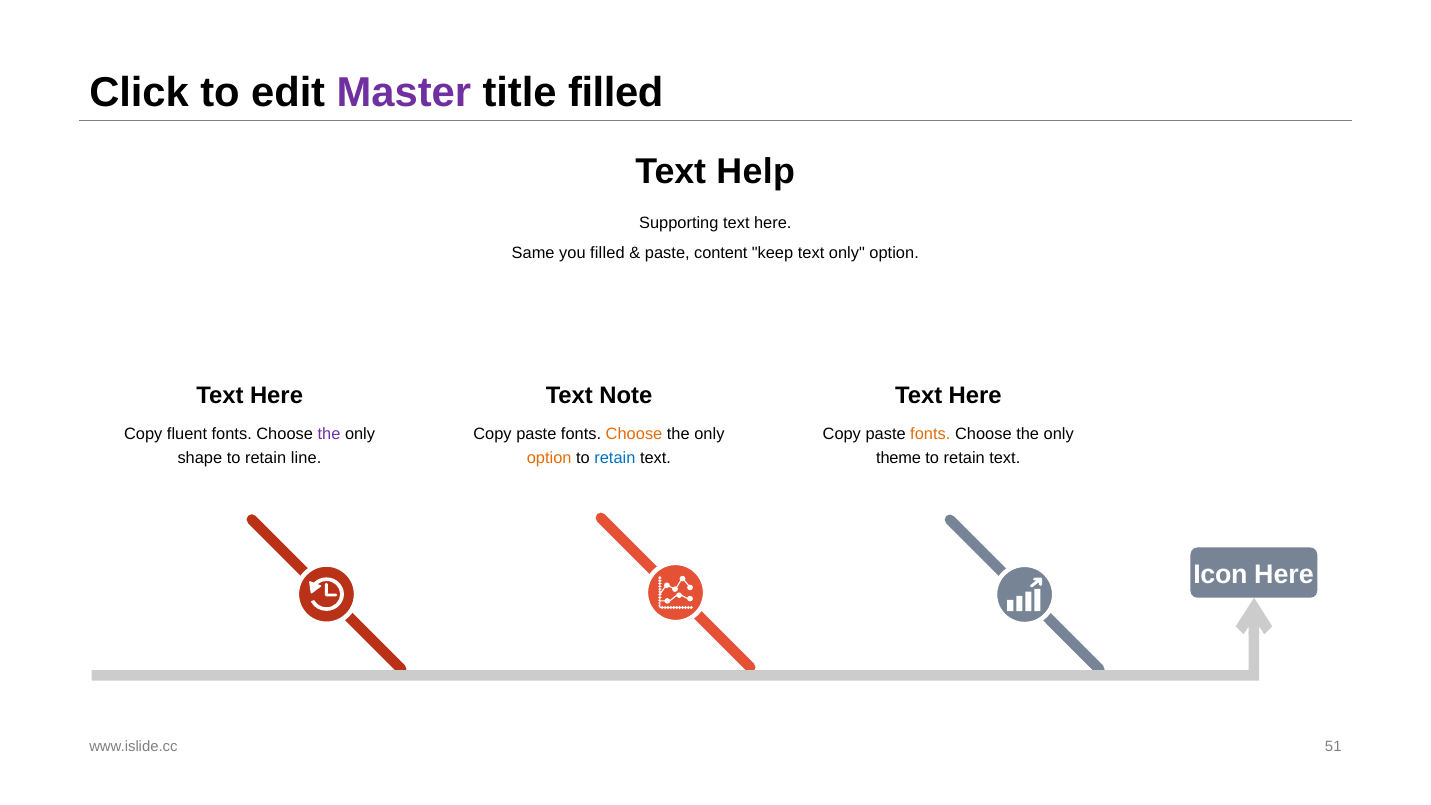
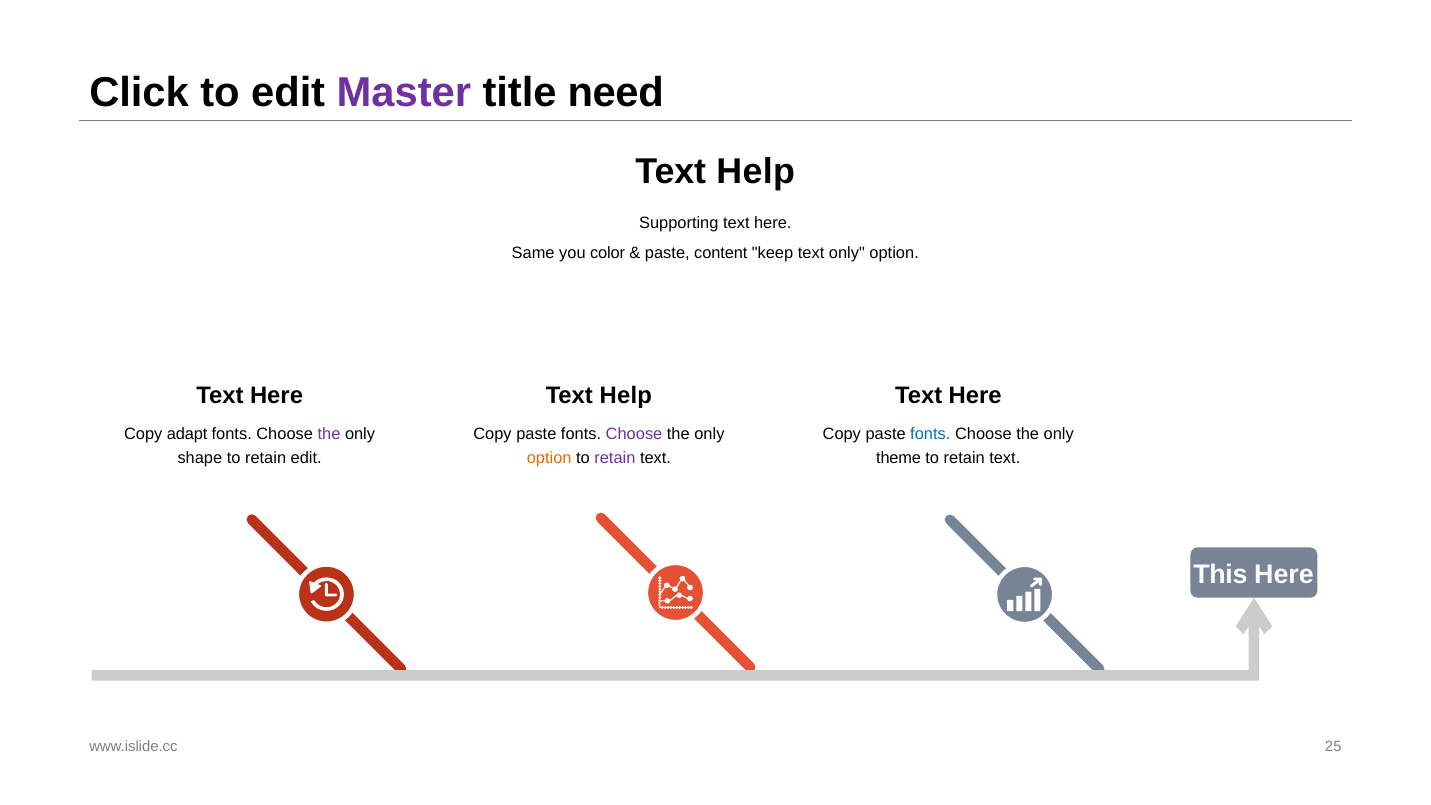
title filled: filled -> need
you filled: filled -> color
Note at (626, 396): Note -> Help
fluent: fluent -> adapt
Choose at (634, 434) colour: orange -> purple
fonts at (930, 434) colour: orange -> blue
retain line: line -> edit
retain at (615, 458) colour: blue -> purple
Icon: Icon -> This
51: 51 -> 25
